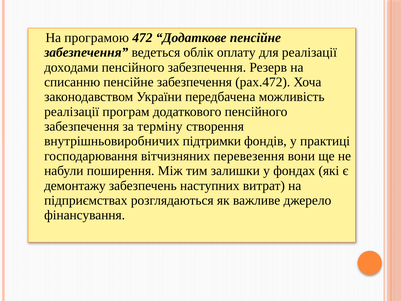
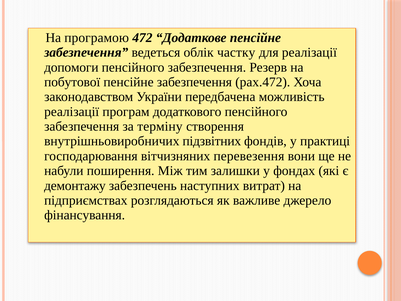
оплату: оплату -> частку
доходами: доходами -> допомоги
списанню: списанню -> побутової
підтримки: підтримки -> підзвітних
